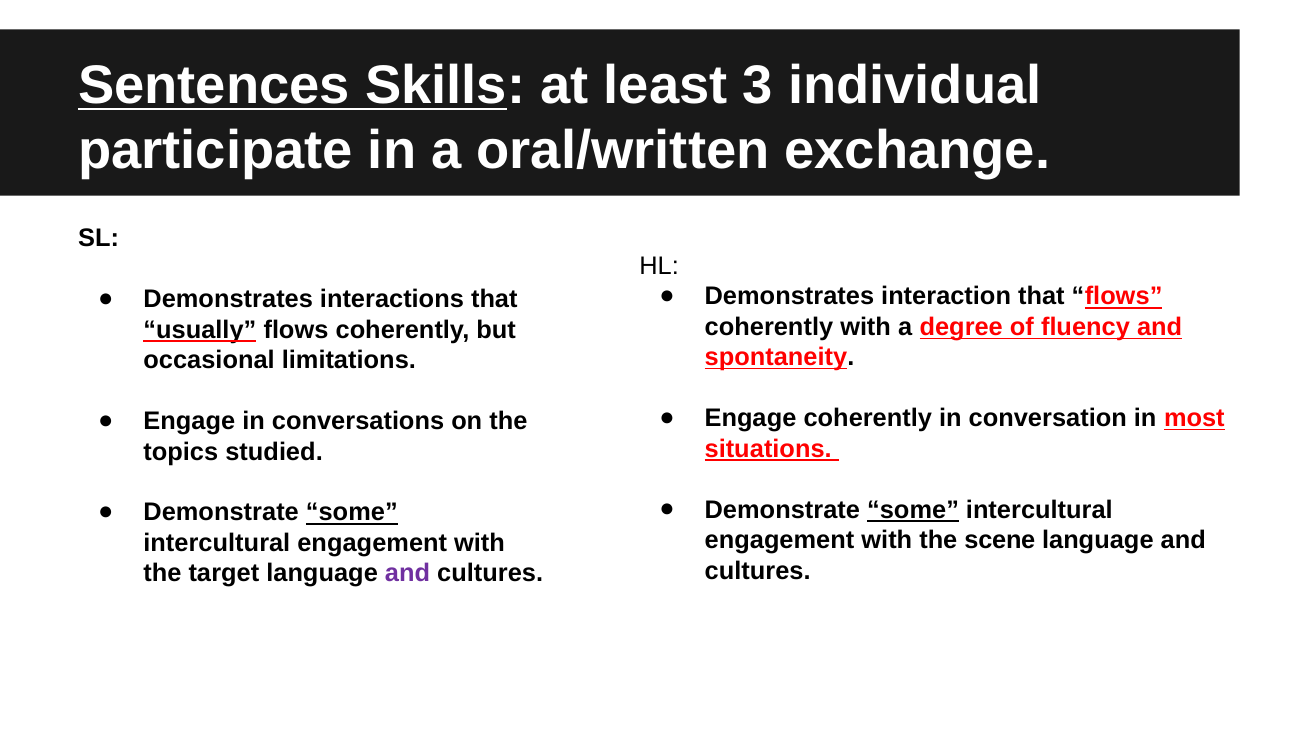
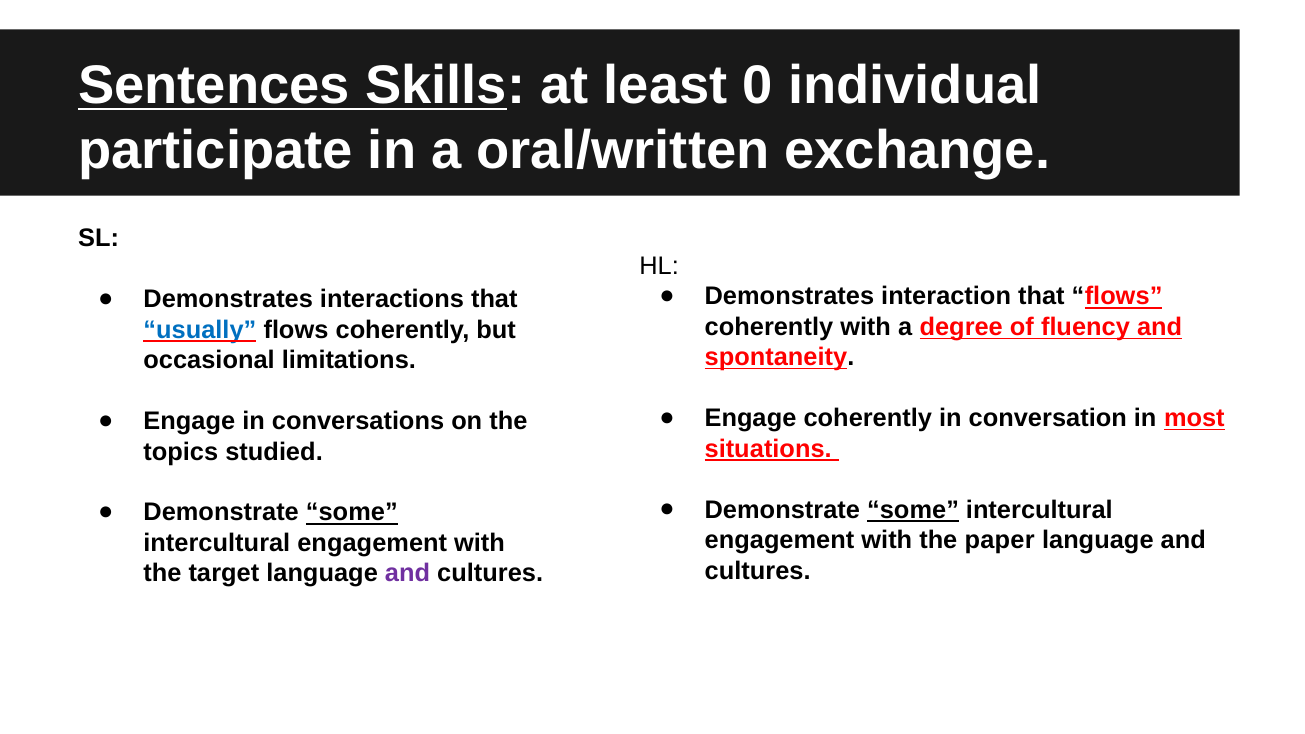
3: 3 -> 0
usually colour: black -> blue
scene: scene -> paper
